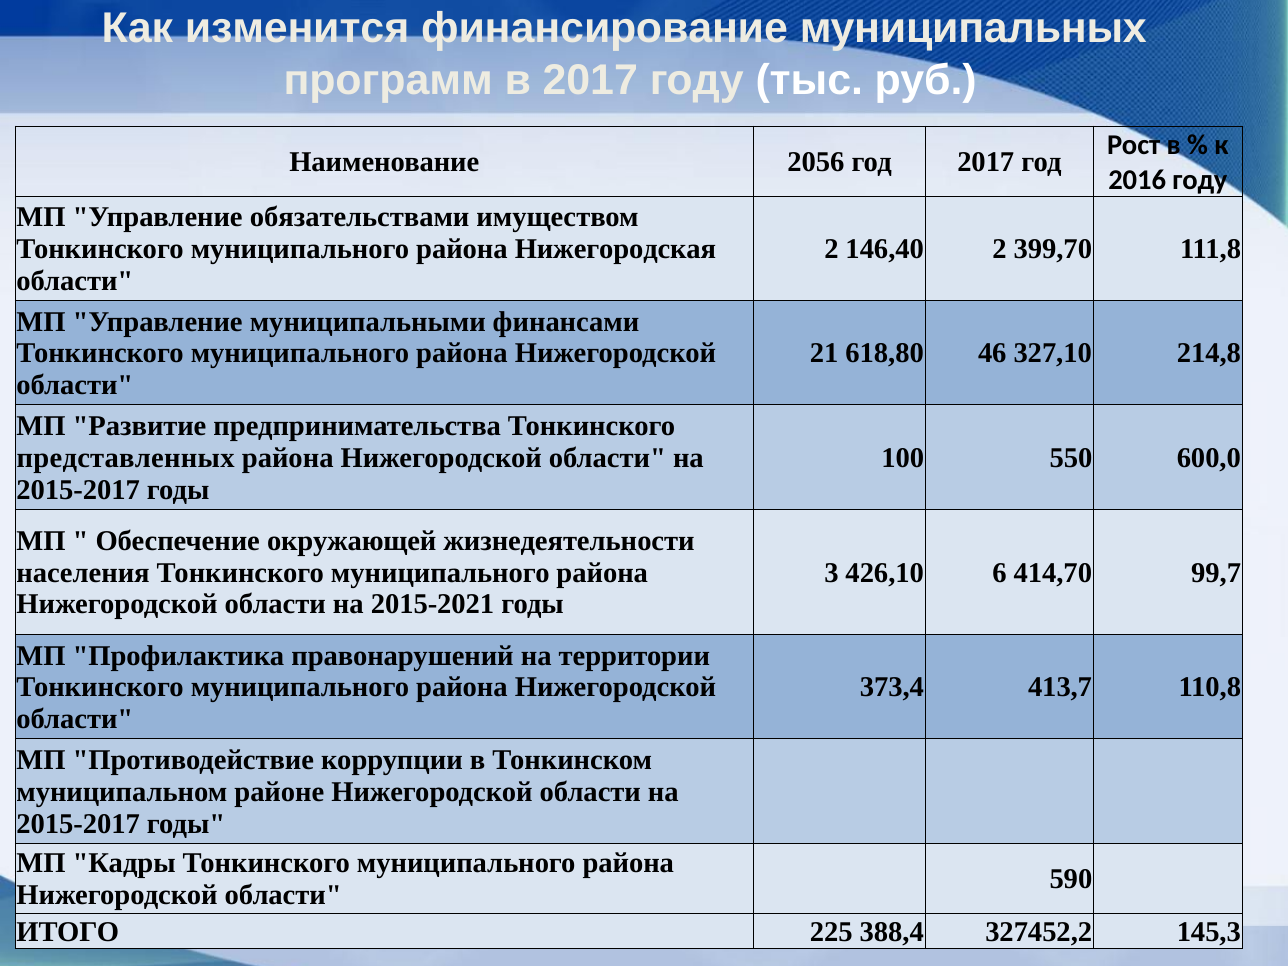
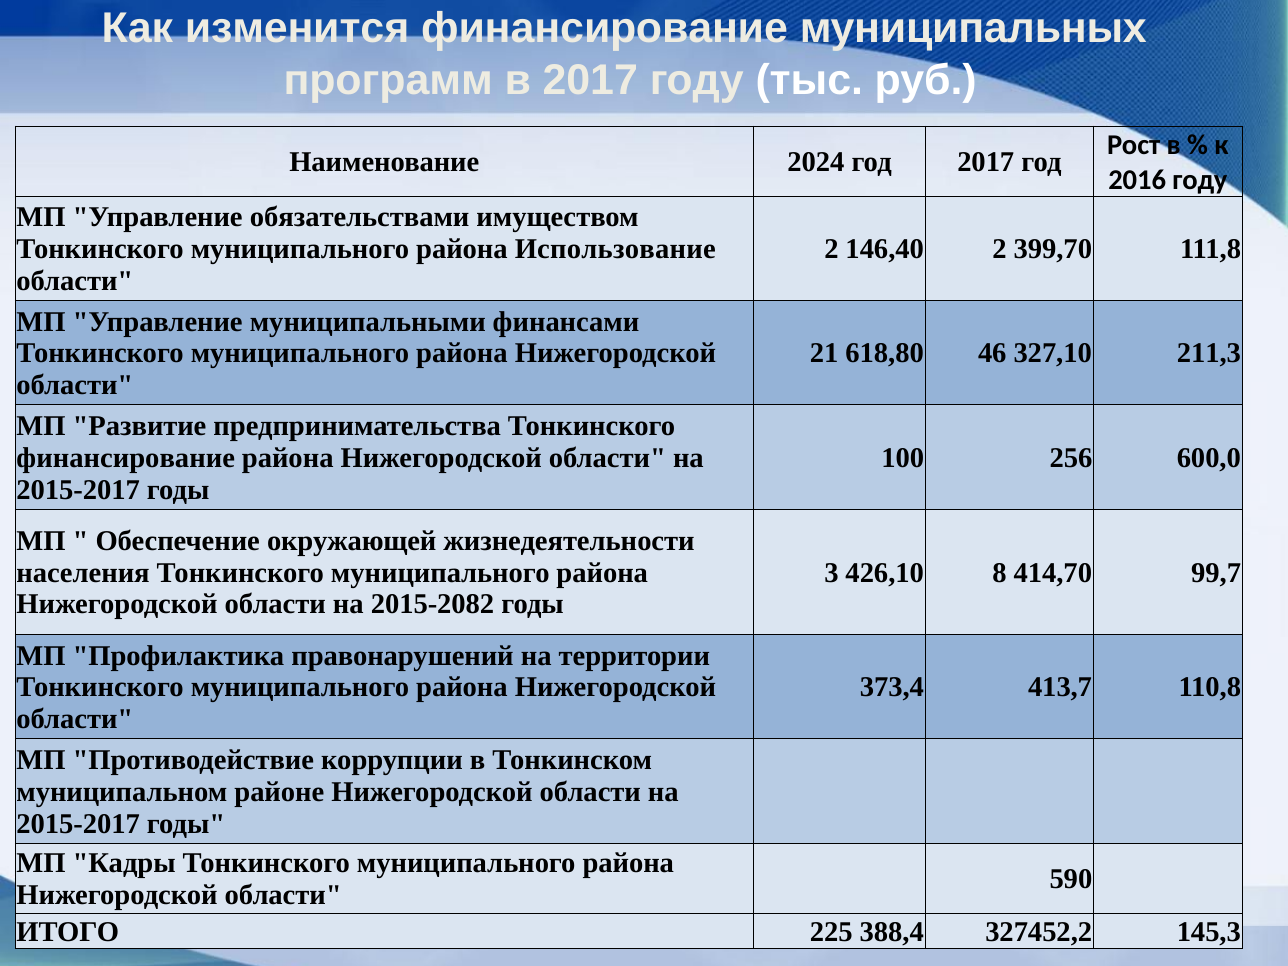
2056: 2056 -> 2024
Нижегородская: Нижегородская -> Использование
214,8: 214,8 -> 211,3
представленных at (126, 458): представленных -> финансирование
550: 550 -> 256
6: 6 -> 8
2015-2021: 2015-2021 -> 2015-2082
